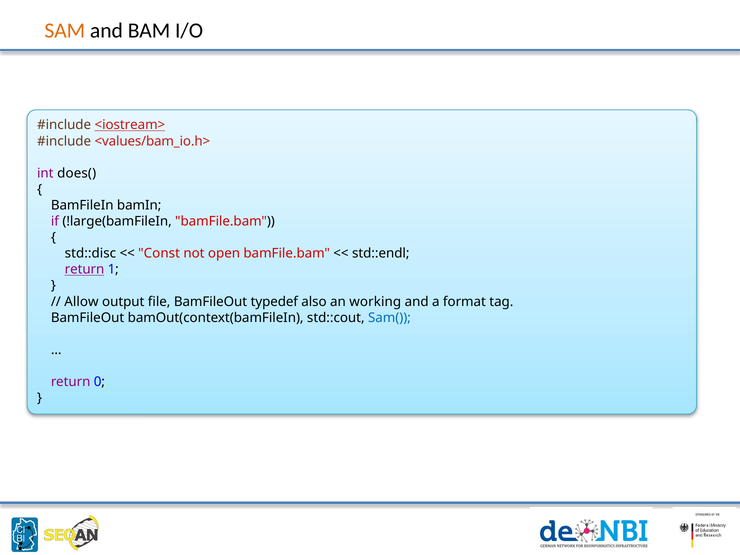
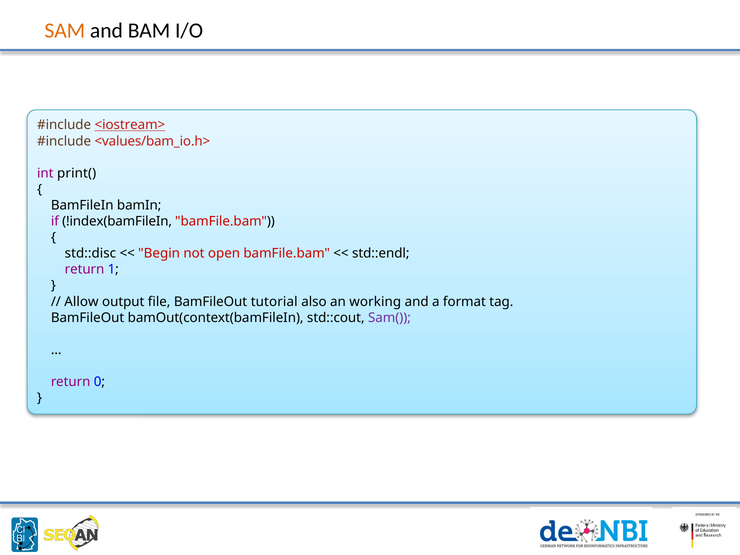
does(: does( -> print(
!large(bamFileIn: !large(bamFileIn -> !index(bamFileIn
Const: Const -> Begin
return at (85, 270) underline: present -> none
typedef: typedef -> tutorial
Sam( colour: blue -> purple
